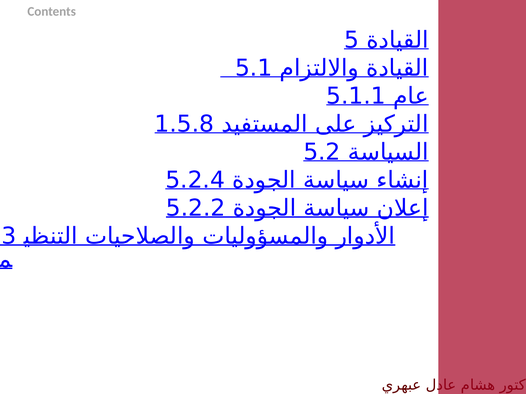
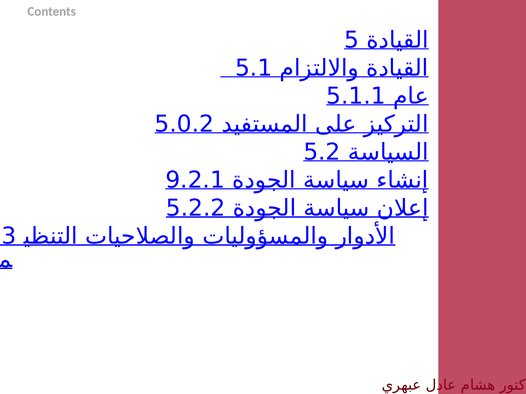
1.5.8: 1.5.8 -> 5.0.2
5.2.4: 5.2.4 -> 9.2.1
